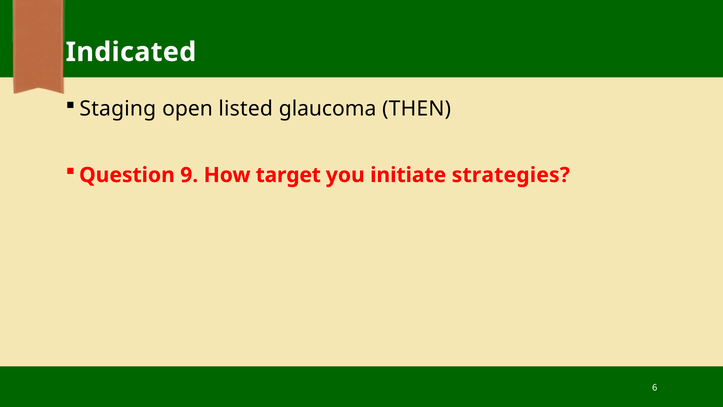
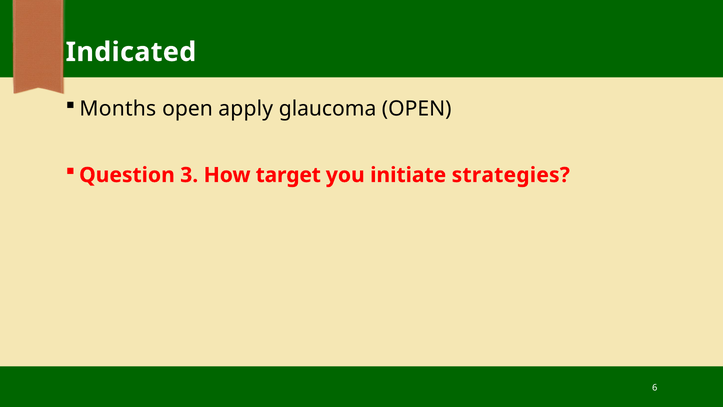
Staging: Staging -> Months
listed: listed -> apply
glaucoma THEN: THEN -> OPEN
9: 9 -> 3
